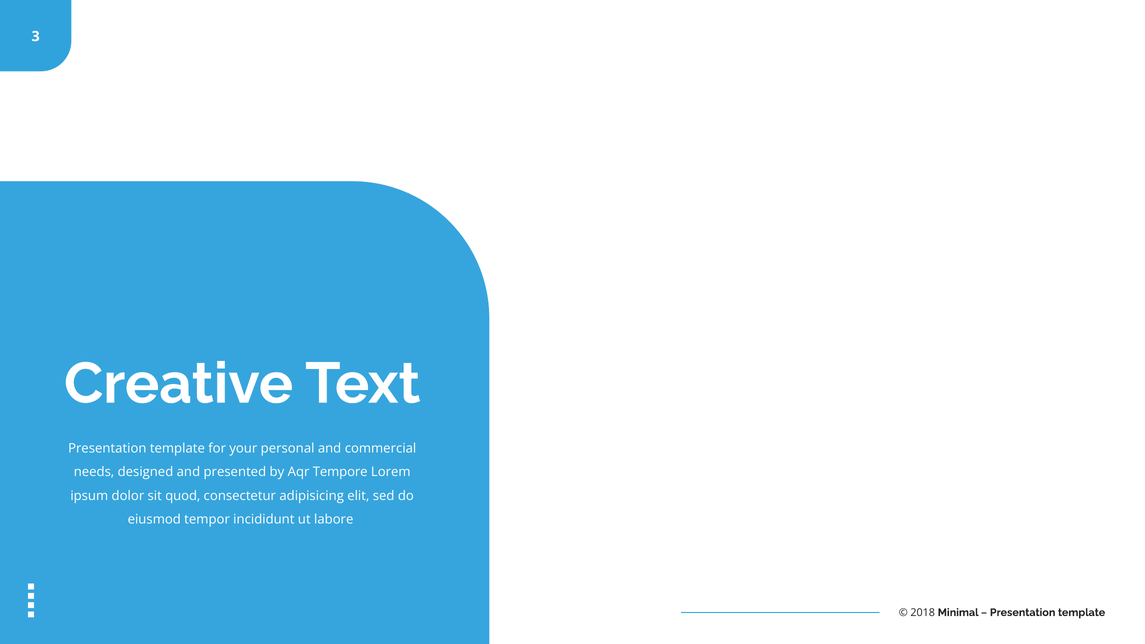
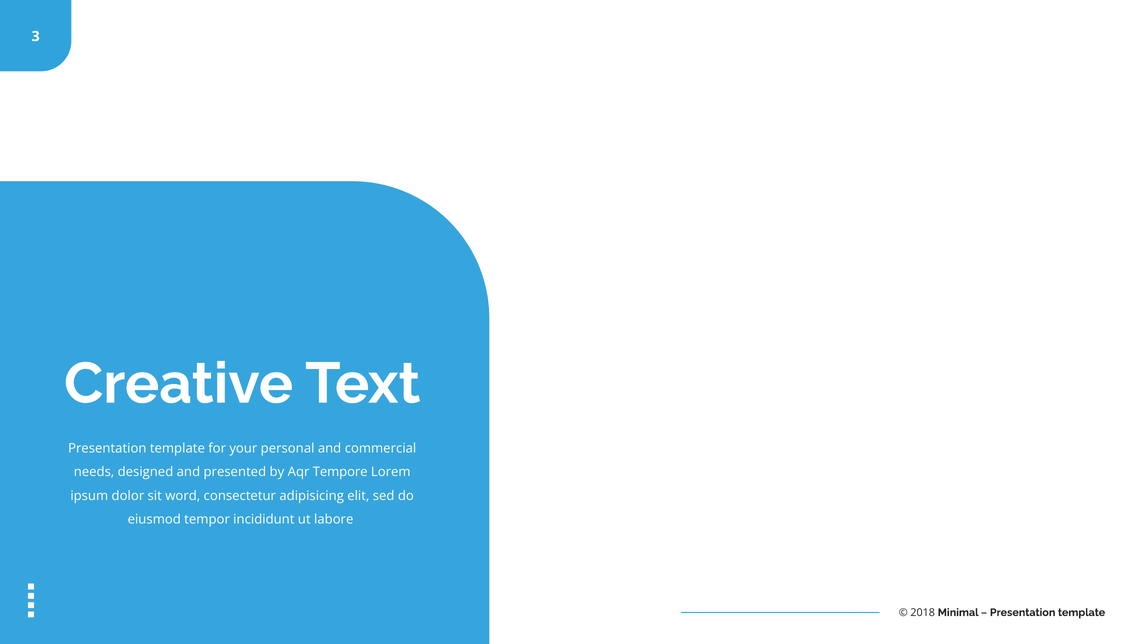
quod: quod -> word
